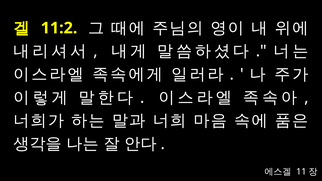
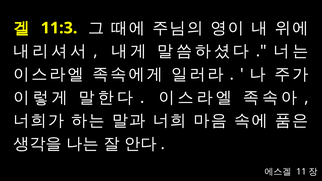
11:2: 11:2 -> 11:3
